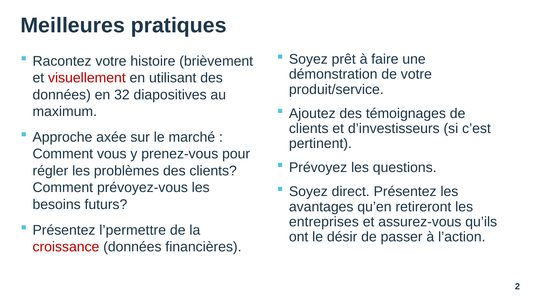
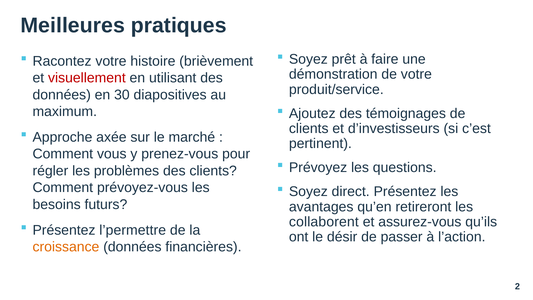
32: 32 -> 30
entreprises: entreprises -> collaborent
croissance colour: red -> orange
